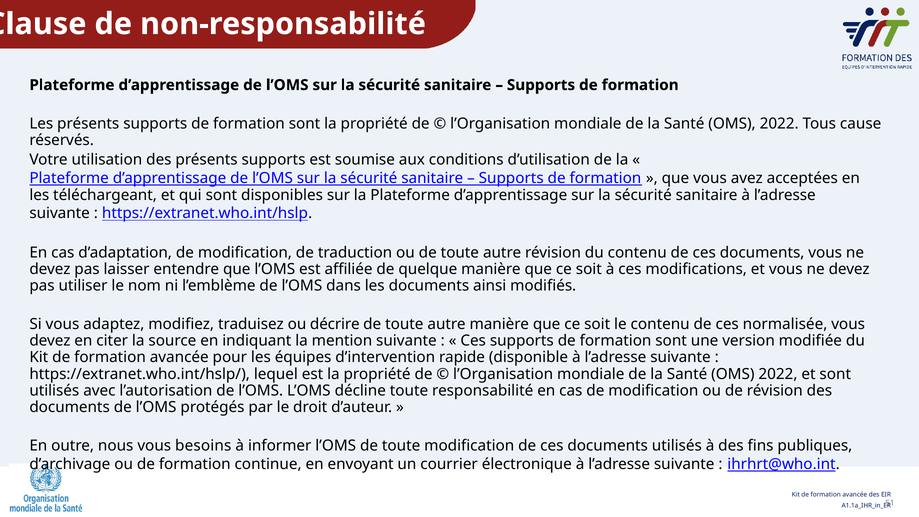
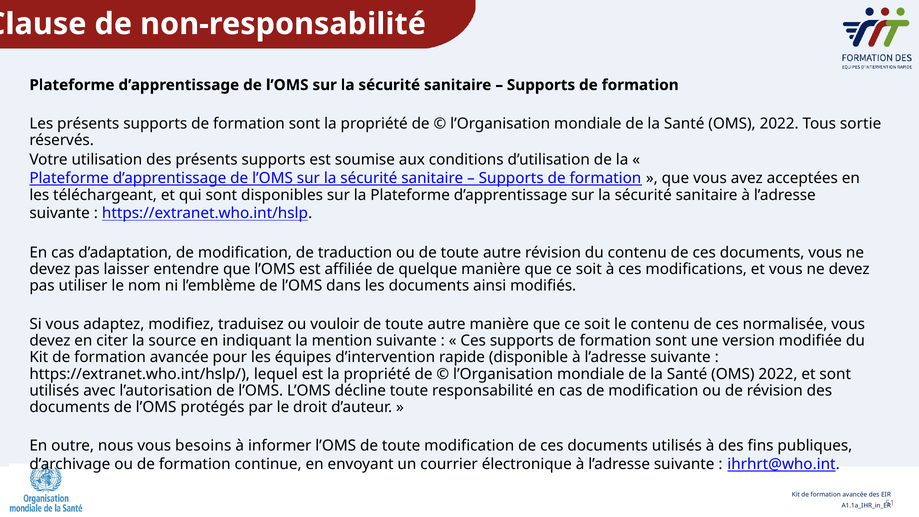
cause: cause -> sortie
décrire: décrire -> vouloir
